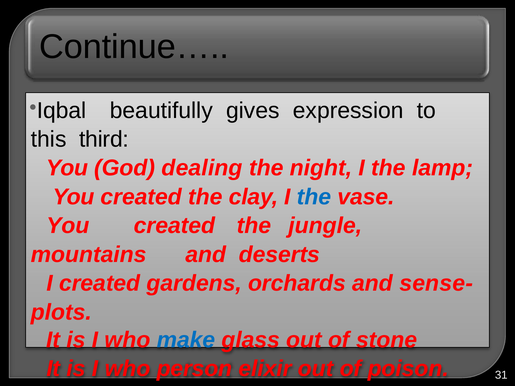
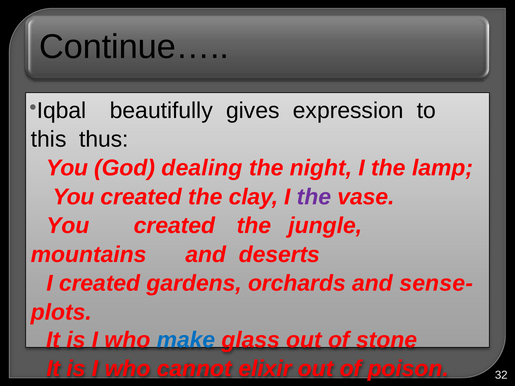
third: third -> thus
the at (314, 197) colour: blue -> purple
person: person -> cannot
31: 31 -> 32
